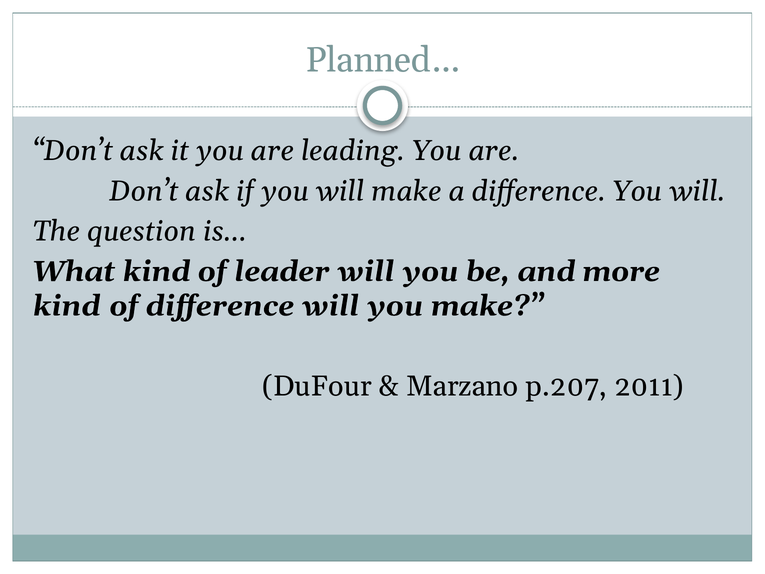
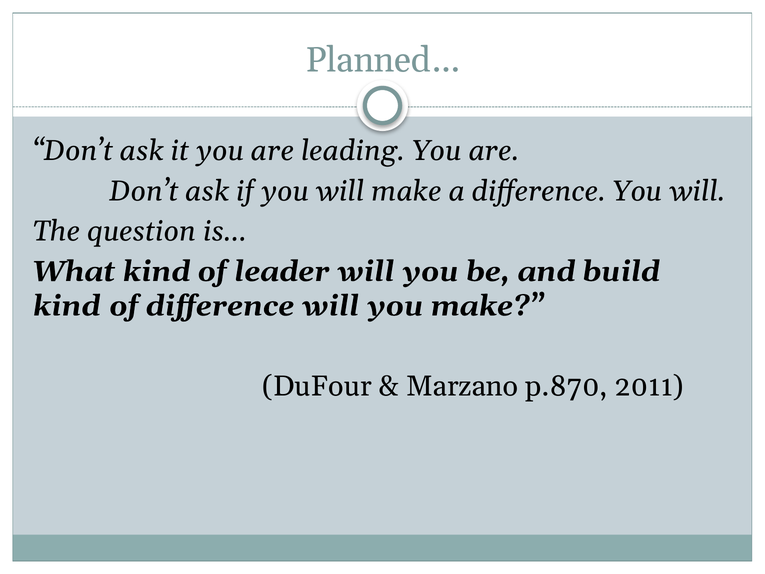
more: more -> build
p.207: p.207 -> p.870
